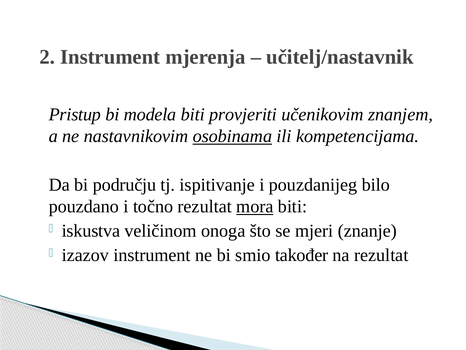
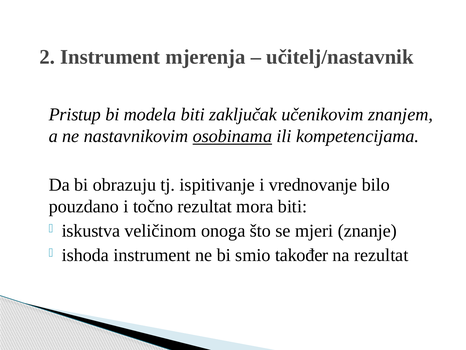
provjeriti: provjeriti -> zaključak
području: području -> obrazuju
pouzdanijeg: pouzdanijeg -> vrednovanje
mora underline: present -> none
izazov: izazov -> ishoda
